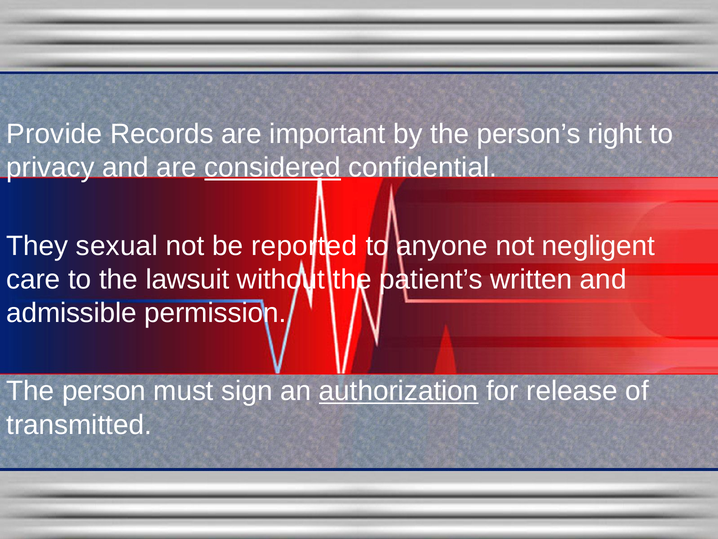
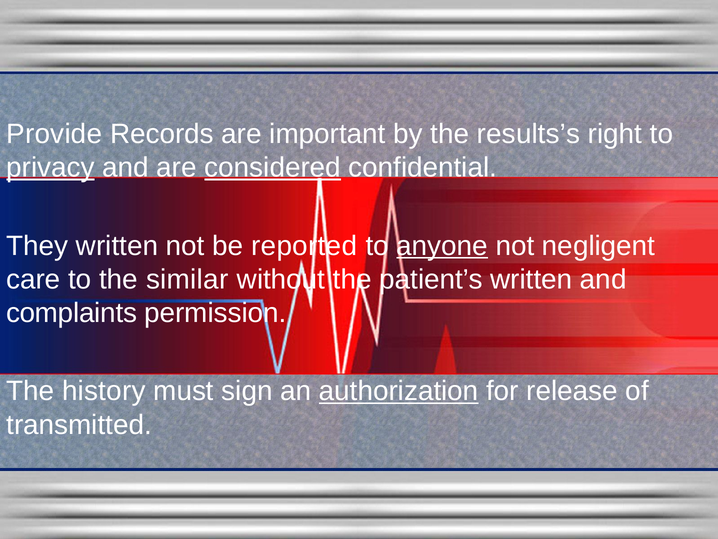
person’s: person’s -> results’s
privacy underline: none -> present
They sexual: sexual -> written
anyone underline: none -> present
lawsuit: lawsuit -> similar
admissible: admissible -> complaints
person: person -> history
